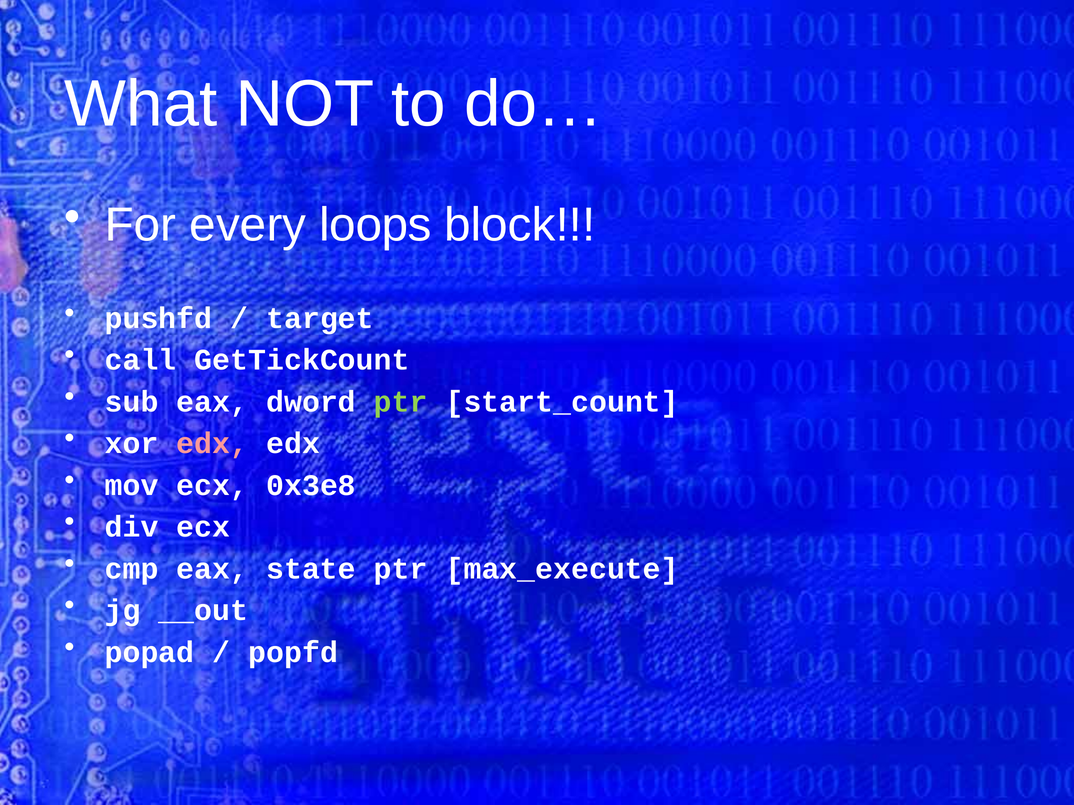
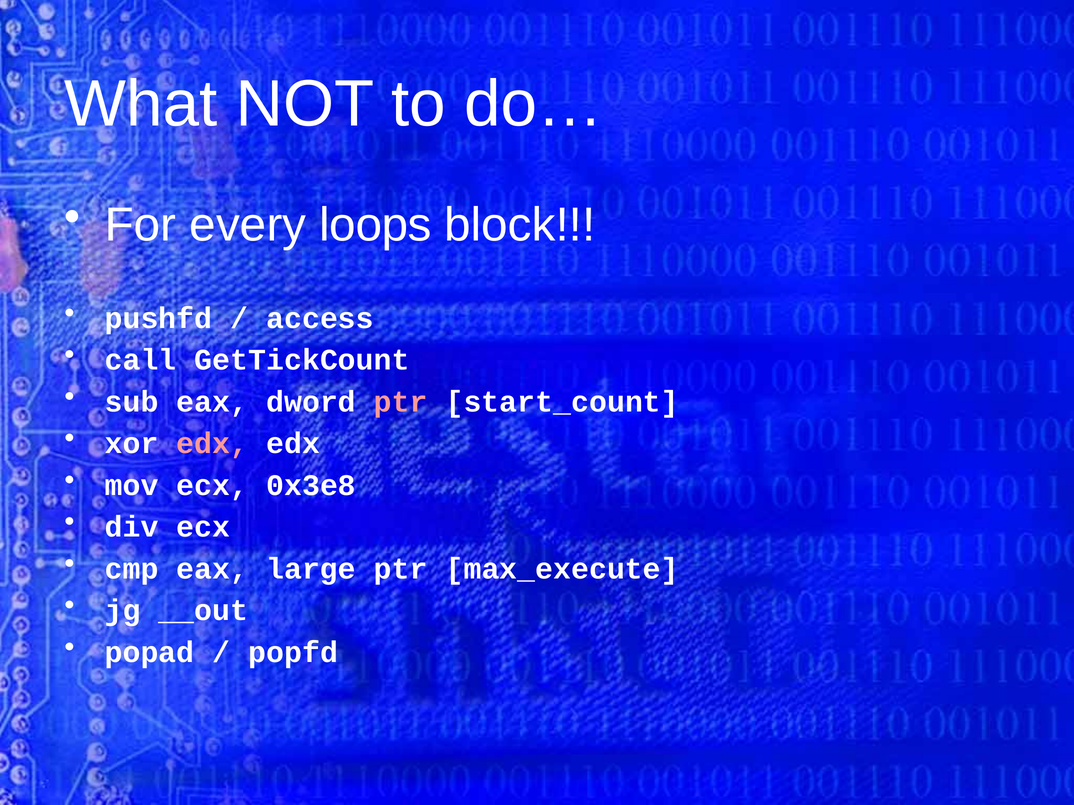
target: target -> access
ptr at (401, 402) colour: light green -> pink
state: state -> large
